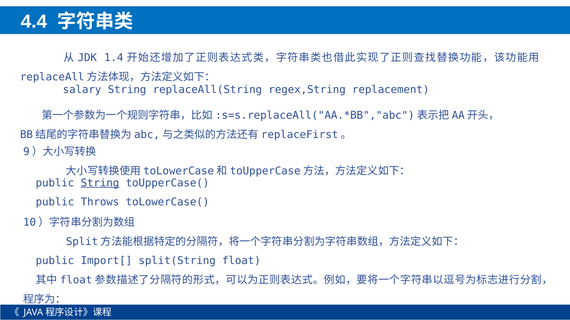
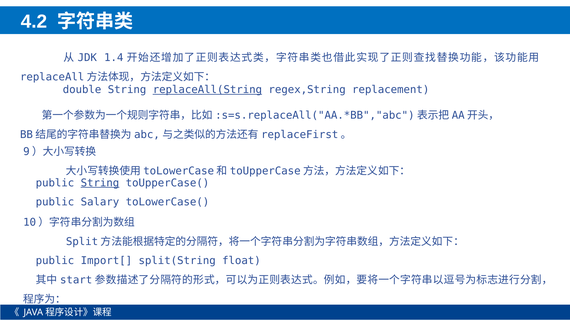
4.4: 4.4 -> 4.2
salary: salary -> double
replaceAll(String underline: none -> present
Throws: Throws -> Salary
float at (76, 281): float -> start
